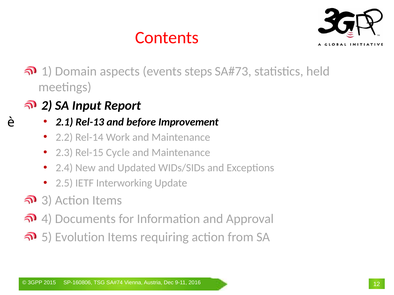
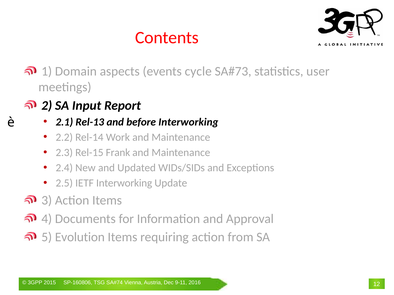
steps: steps -> cycle
held: held -> user
before Improvement: Improvement -> Interworking
Cycle: Cycle -> Frank
